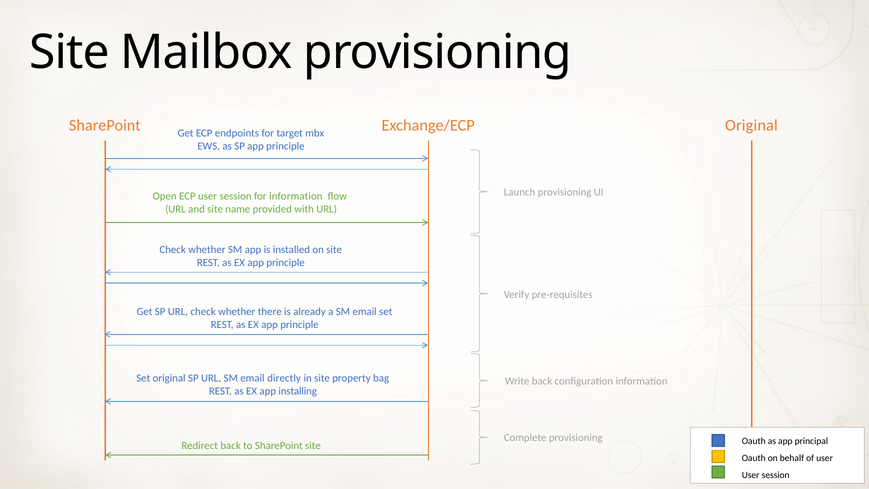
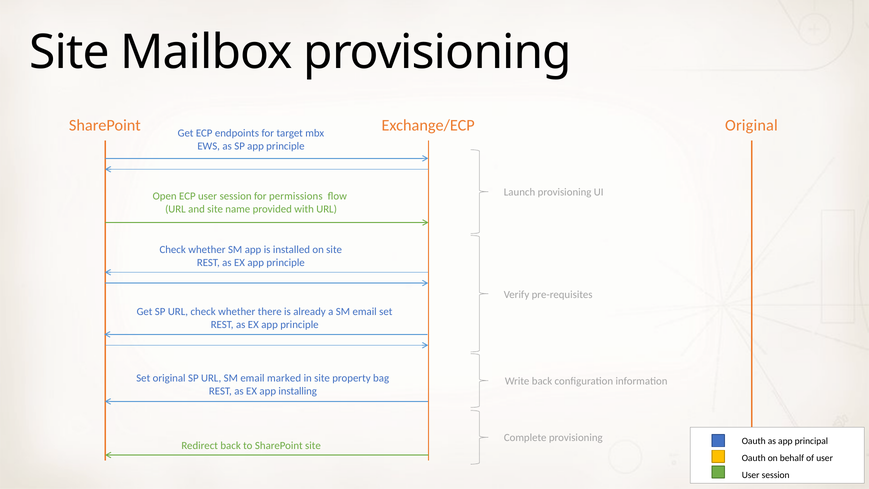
for information: information -> permissions
directly: directly -> marked
